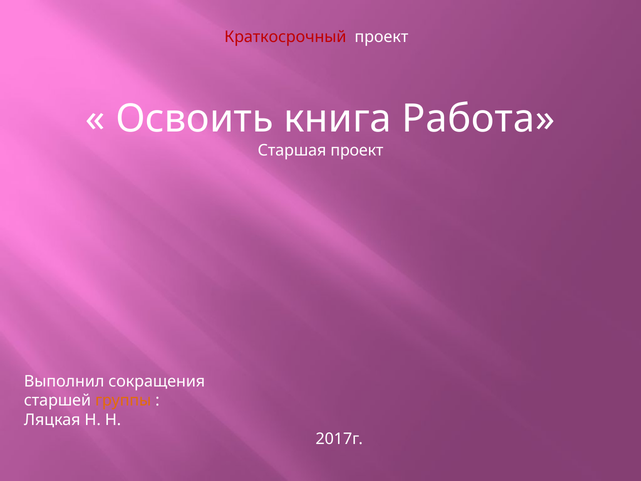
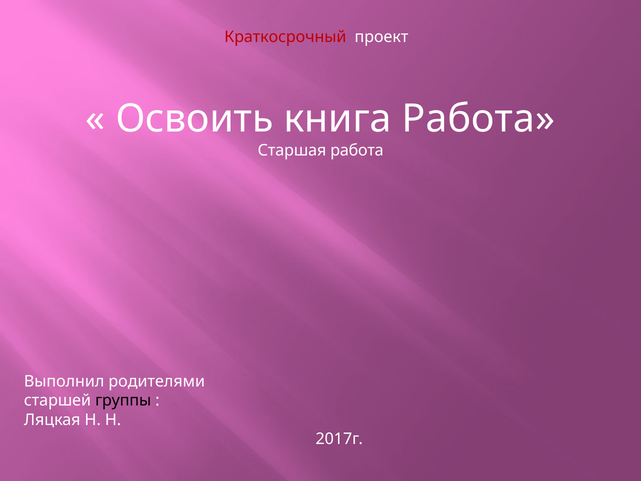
Старшая проект: проект -> работа
сокращения: сокращения -> родителями
группы colour: orange -> black
